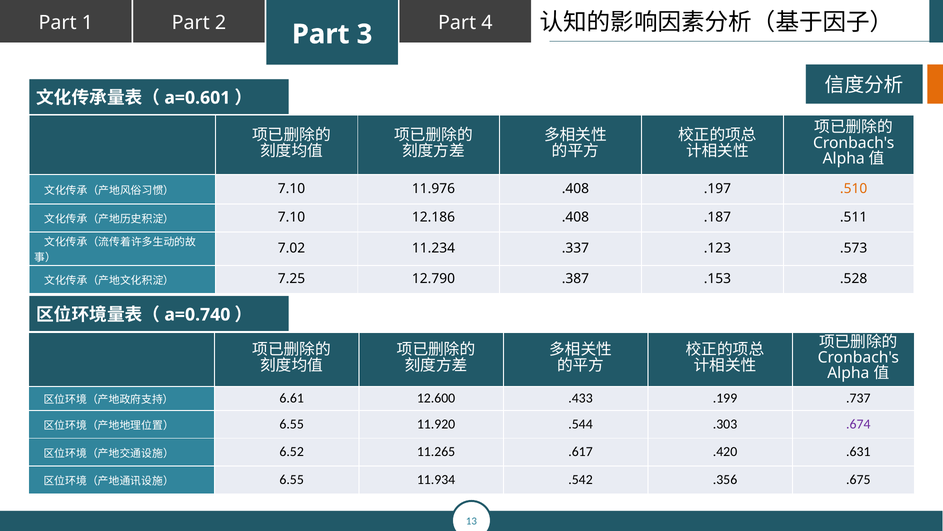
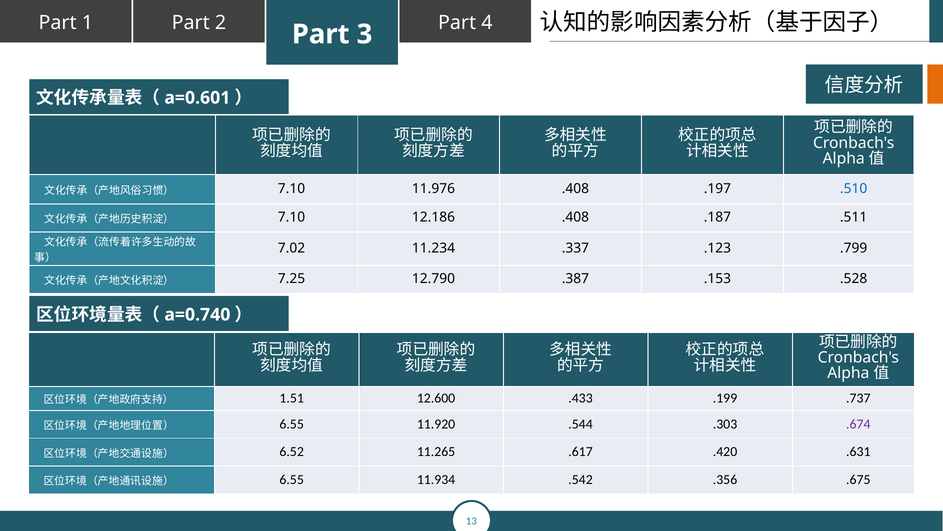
.510 colour: orange -> blue
.573: .573 -> .799
6.61: 6.61 -> 1.51
